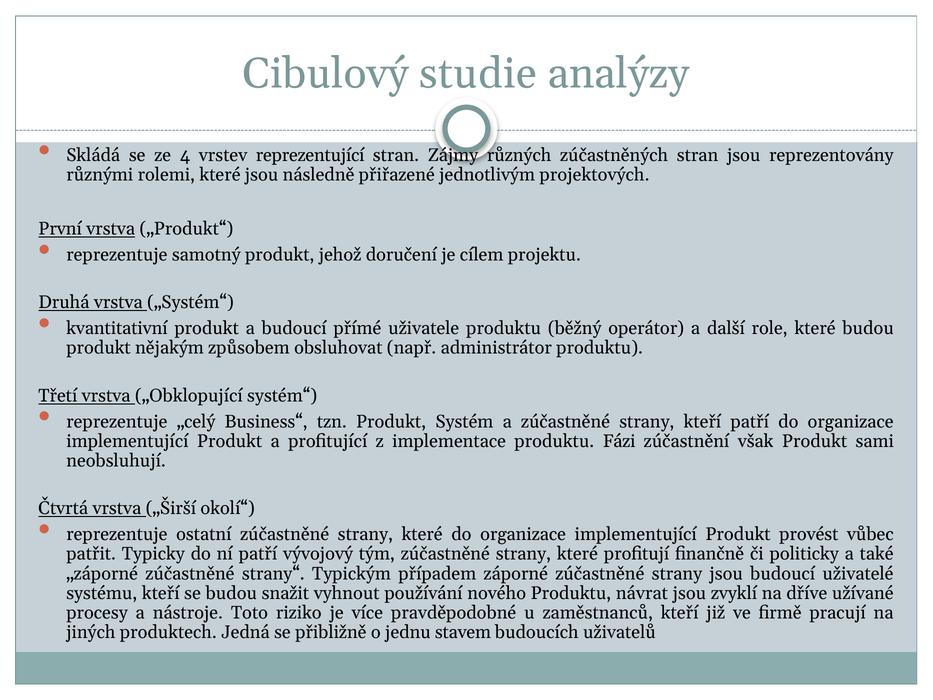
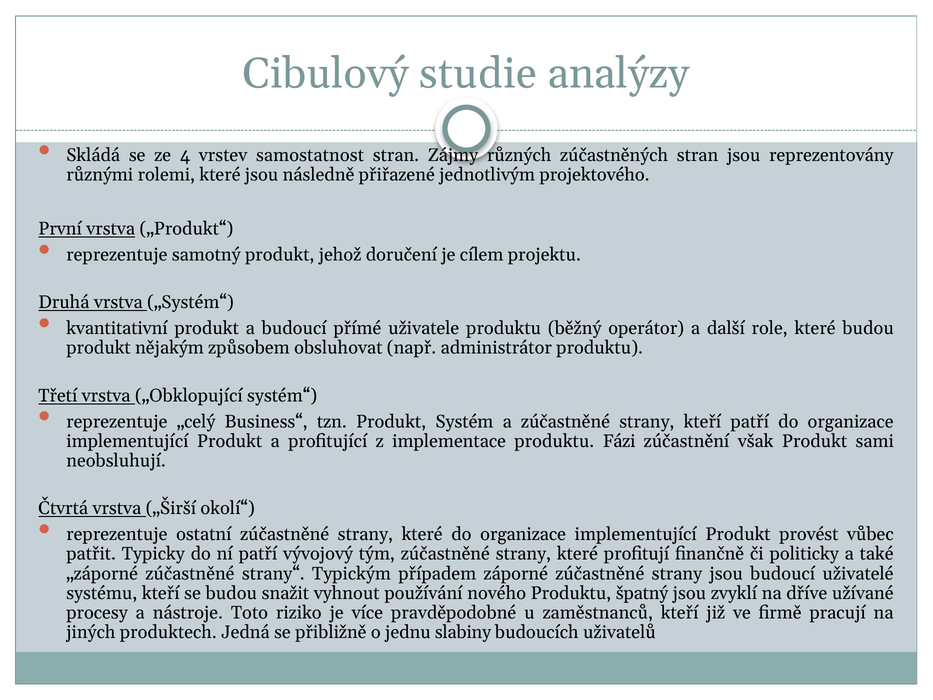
reprezentující: reprezentující -> samostatnost
projektových: projektových -> projektového
návrat: návrat -> špatný
stavem: stavem -> slabiny
